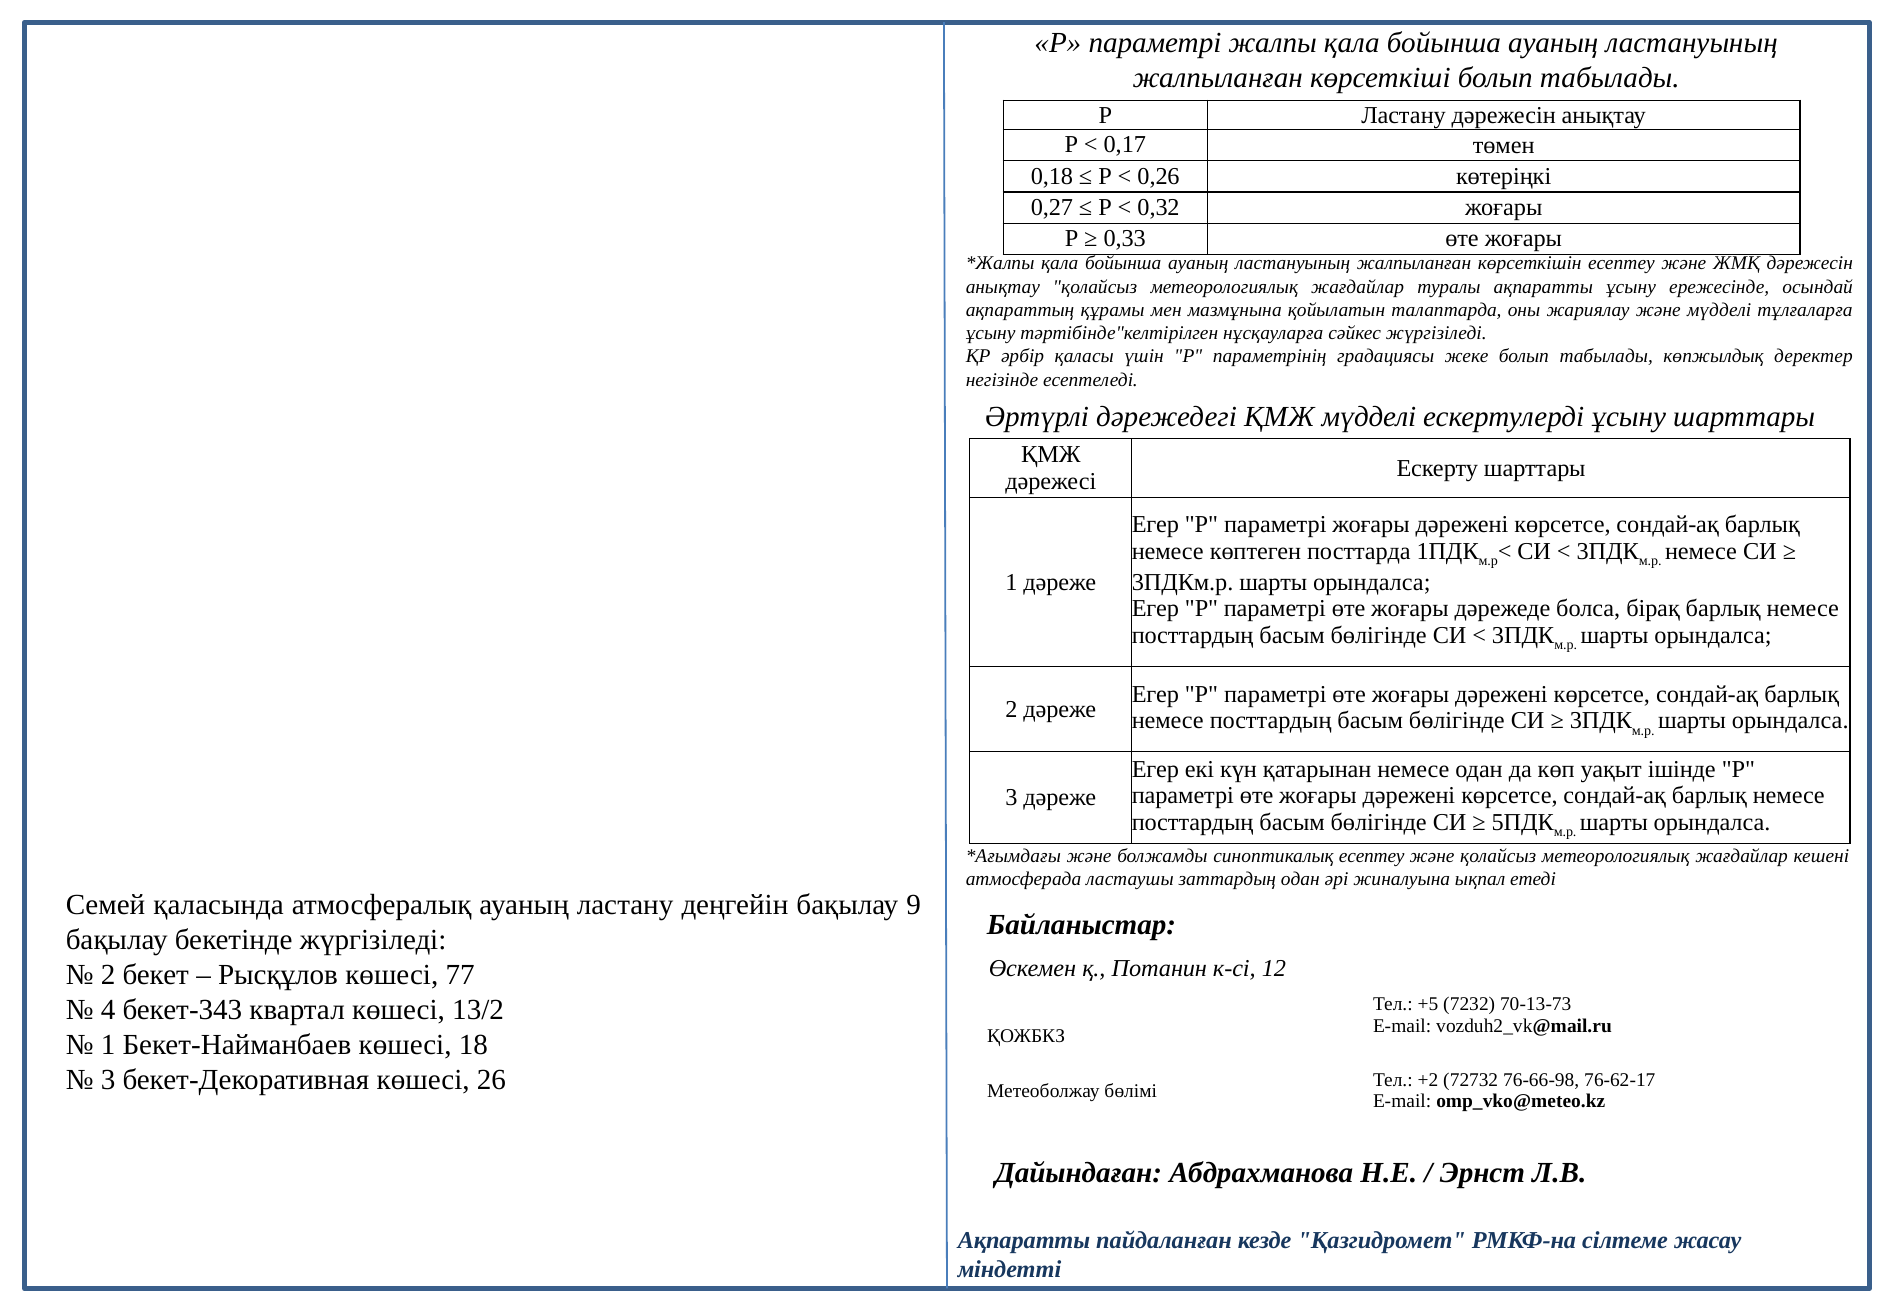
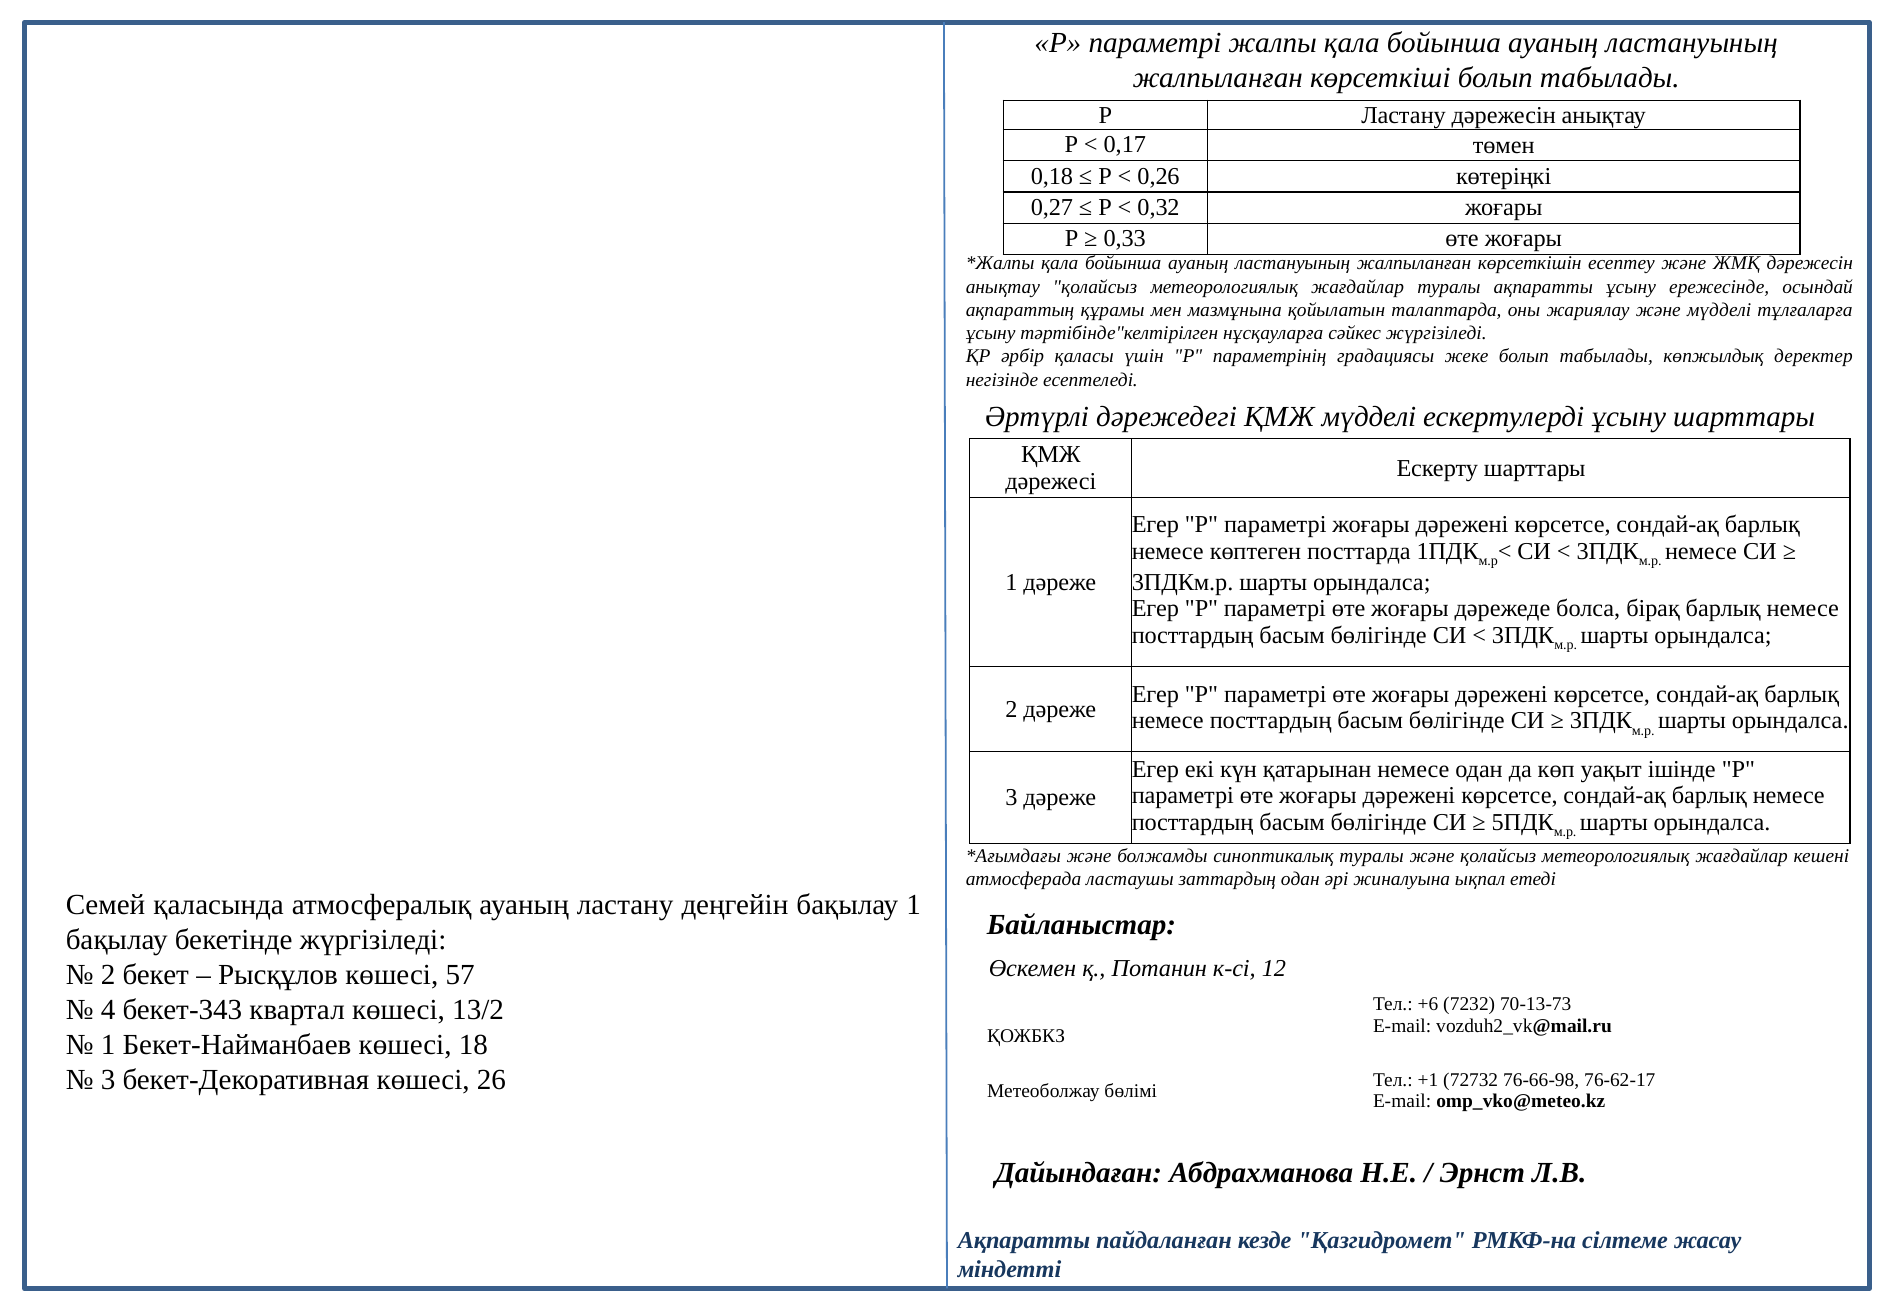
синоптикалық есептеу: есептеу -> туралы
бақылау 9: 9 -> 1
77: 77 -> 57
+5: +5 -> +6
+2: +2 -> +1
